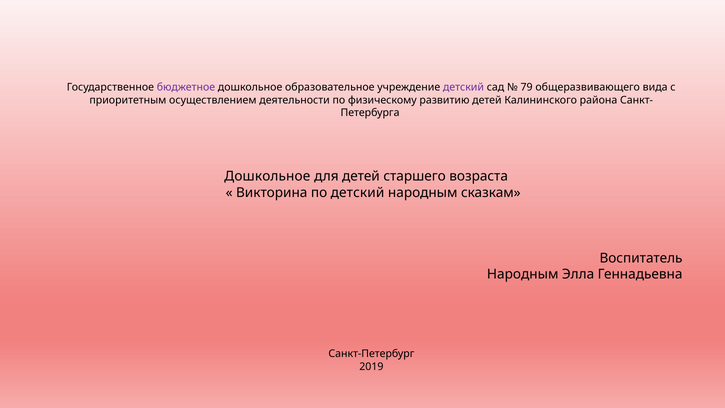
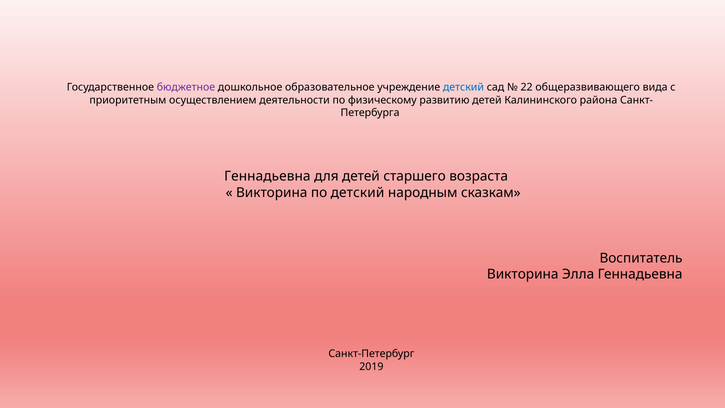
детский at (463, 87) colour: purple -> blue
79: 79 -> 22
Дошкольное at (267, 176): Дошкольное -> Геннадьевна
Народным at (523, 274): Народным -> Викторина
